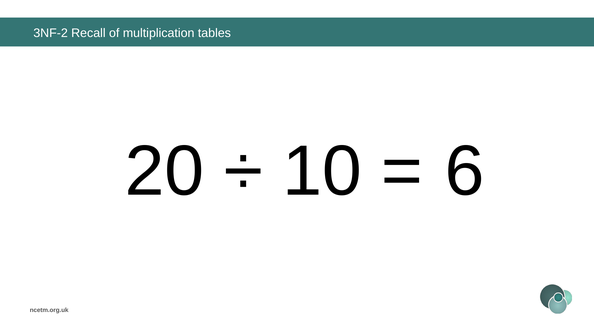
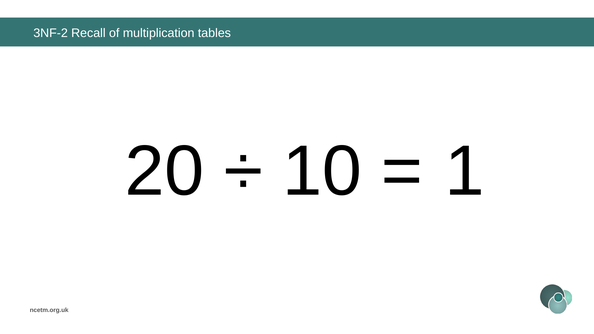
6: 6 -> 1
